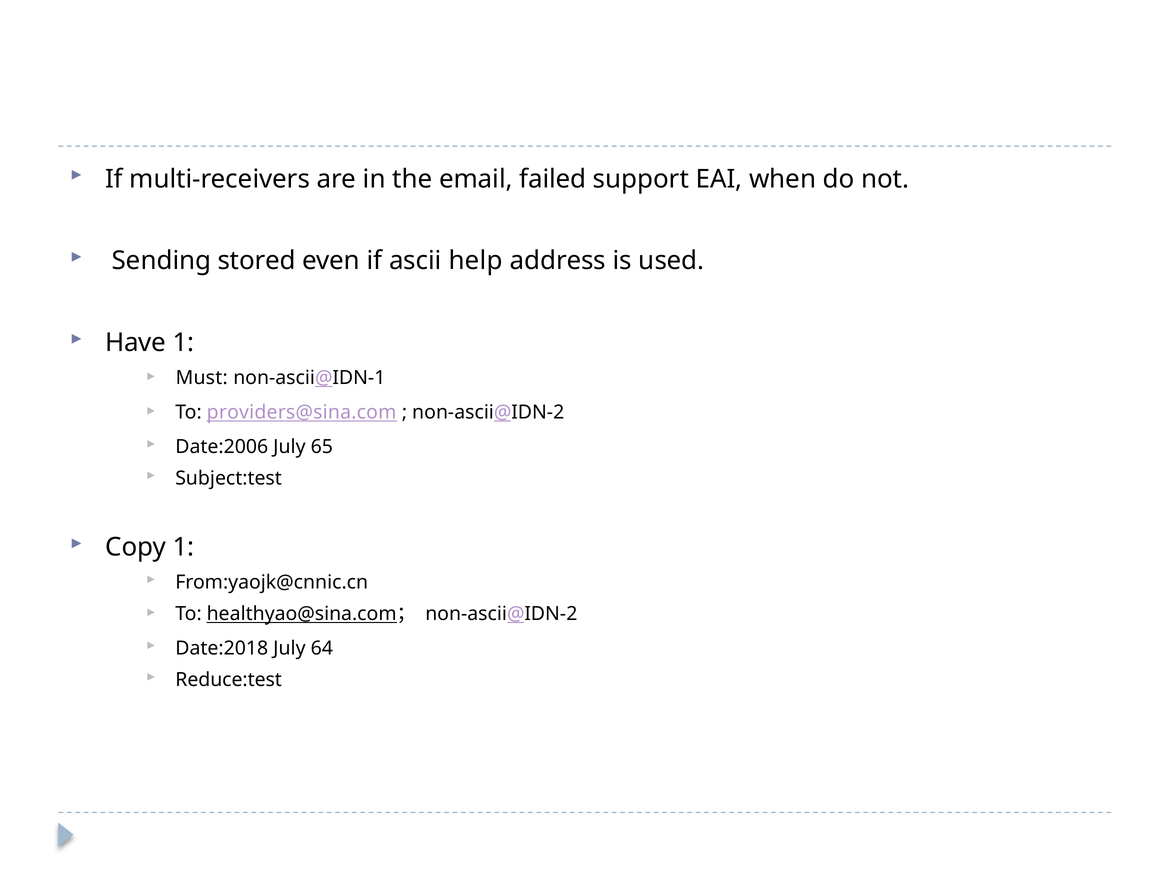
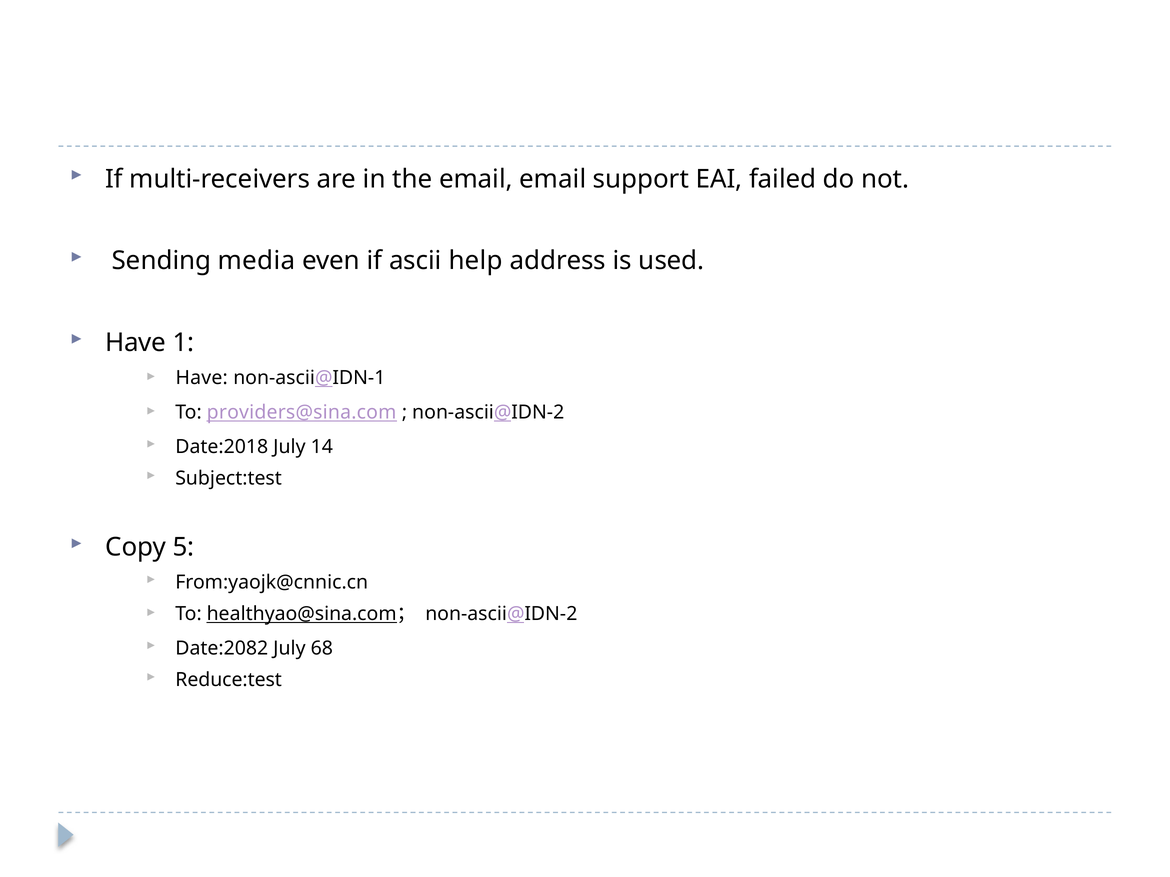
email failed: failed -> email
when: when -> failed
stored: stored -> media
Must at (202, 378): Must -> Have
Date:2006: Date:2006 -> Date:2018
65: 65 -> 14
Copy 1: 1 -> 5
Date:2018: Date:2018 -> Date:2082
64: 64 -> 68
